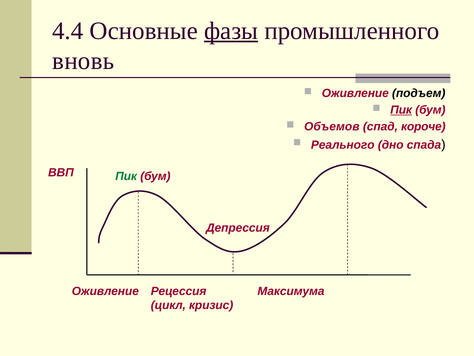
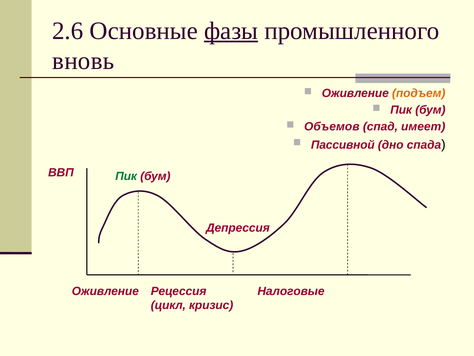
4.4: 4.4 -> 2.6
подъем colour: black -> orange
Пик at (401, 110) underline: present -> none
короче: короче -> имеет
Реального: Реального -> Пассивной
Максимума: Максимума -> Налоговые
